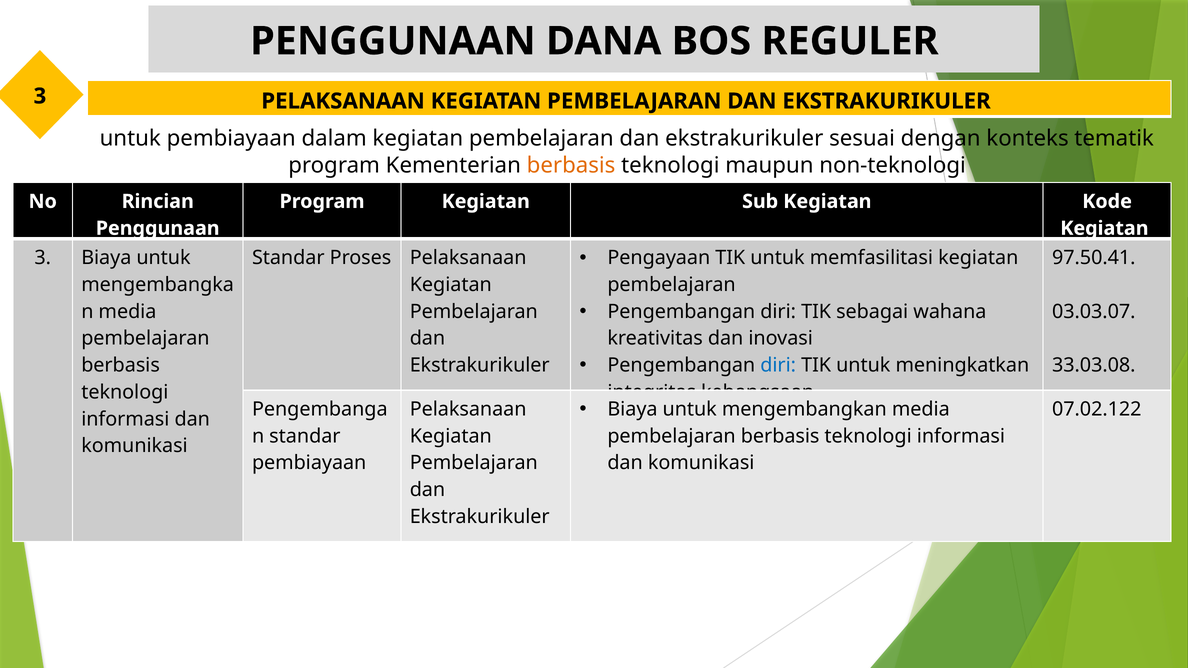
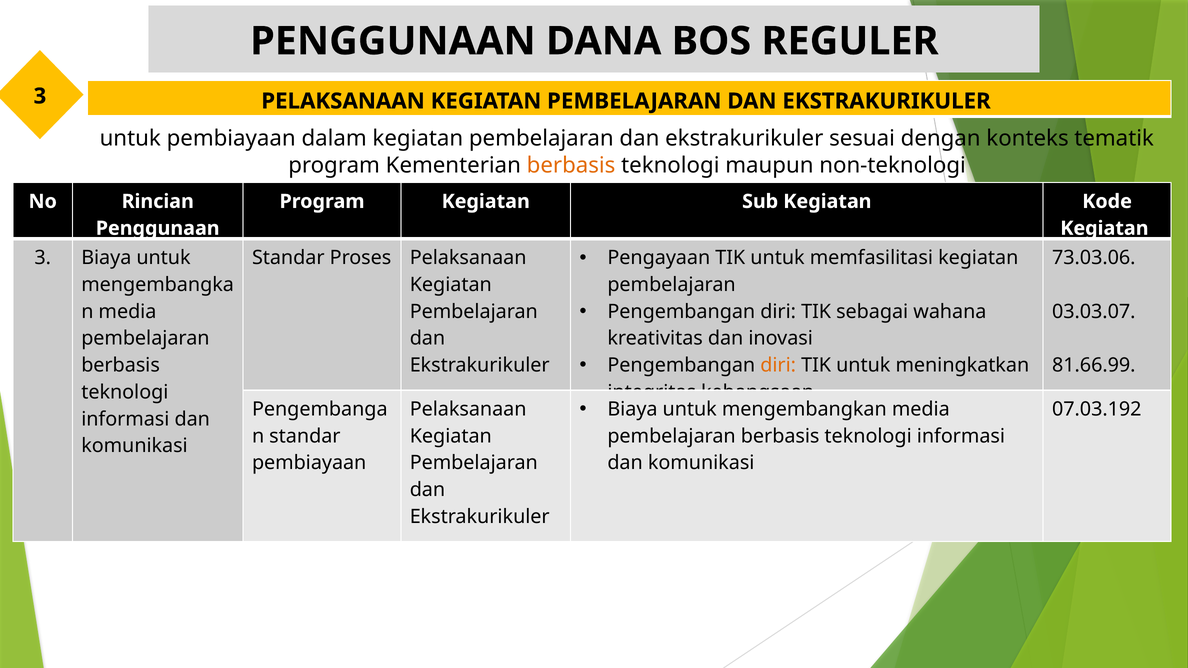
97.50.41: 97.50.41 -> 73.03.06
diri at (778, 365) colour: blue -> orange
33.03.08: 33.03.08 -> 81.66.99
07.02.122: 07.02.122 -> 07.03.192
